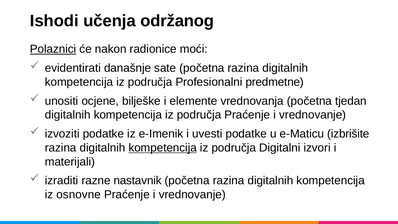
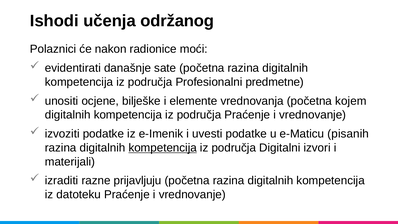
Polaznici underline: present -> none
tjedan: tjedan -> kojem
izbrišite: izbrišite -> pisanih
nastavnik: nastavnik -> prijavljuju
osnovne: osnovne -> datoteku
